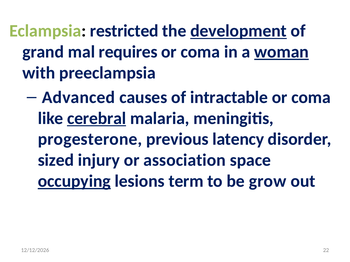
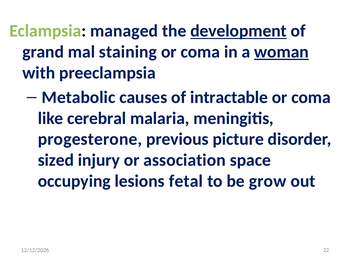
restricted: restricted -> managed
requires: requires -> staining
Advanced: Advanced -> Metabolic
cerebral underline: present -> none
latency: latency -> picture
occupying underline: present -> none
term: term -> fetal
